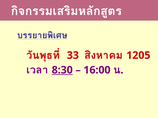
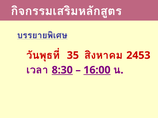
33: 33 -> 35
1205: 1205 -> 2453
16:00 underline: none -> present
